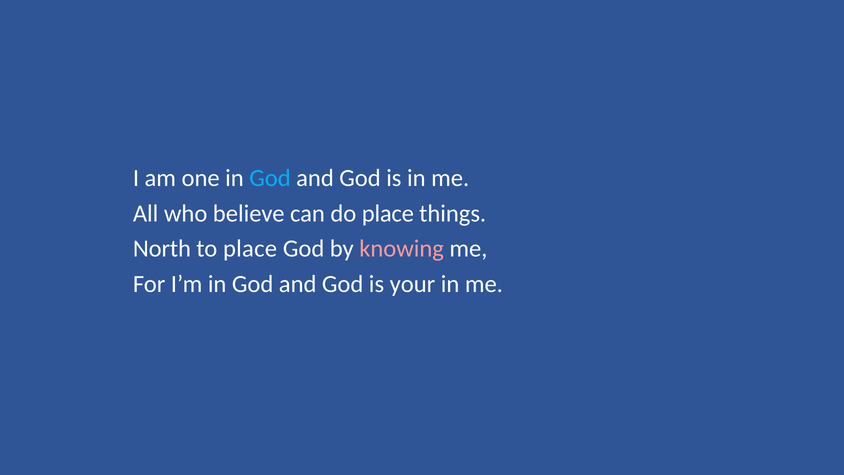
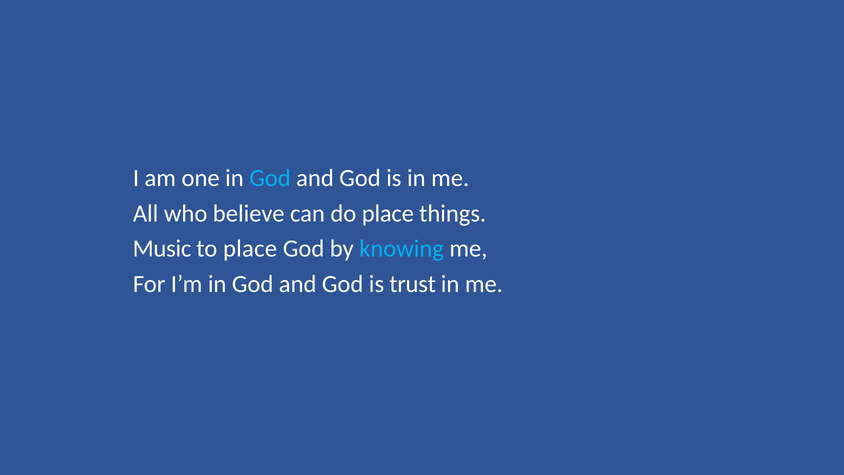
North: North -> Music
knowing colour: pink -> light blue
your: your -> trust
